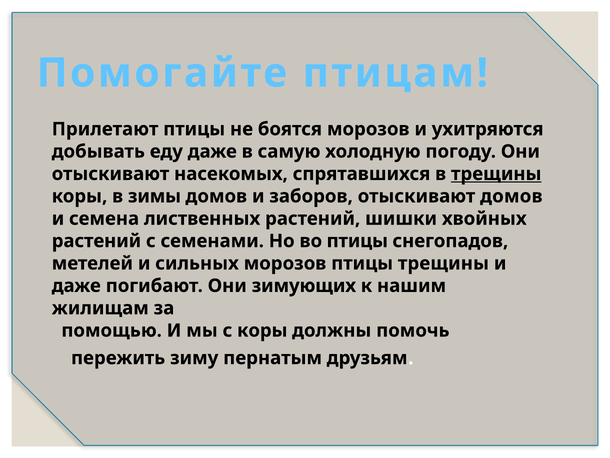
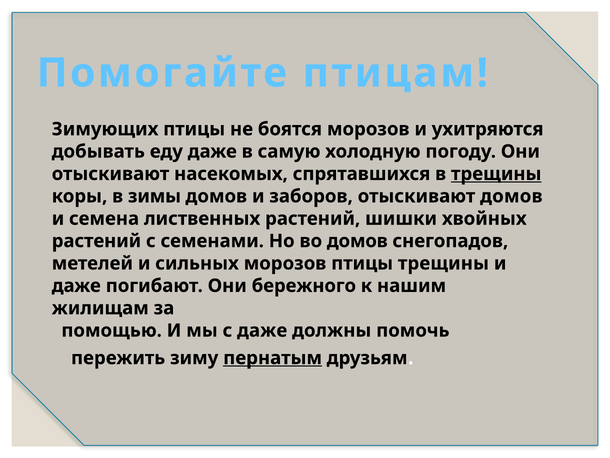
Прилетают: Прилетают -> Зимующих
во птицы: птицы -> домов
зимующих: зимующих -> бережного
с коры: коры -> даже
пернатым underline: none -> present
